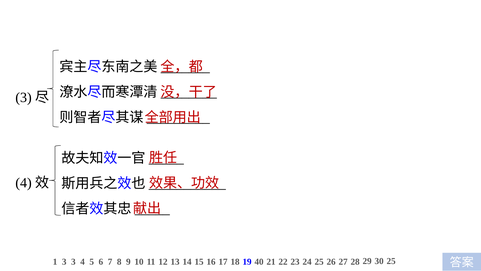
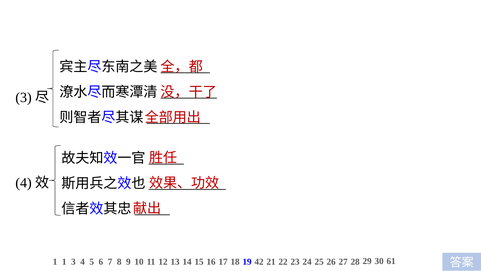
1 3: 3 -> 1
40: 40 -> 42
30 25: 25 -> 61
